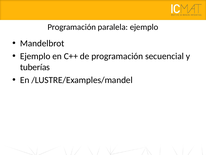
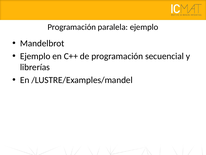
tuberías: tuberías -> librerías
